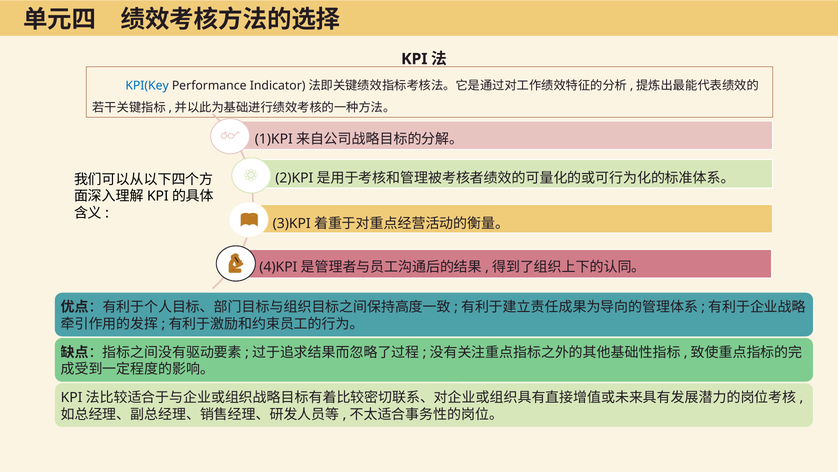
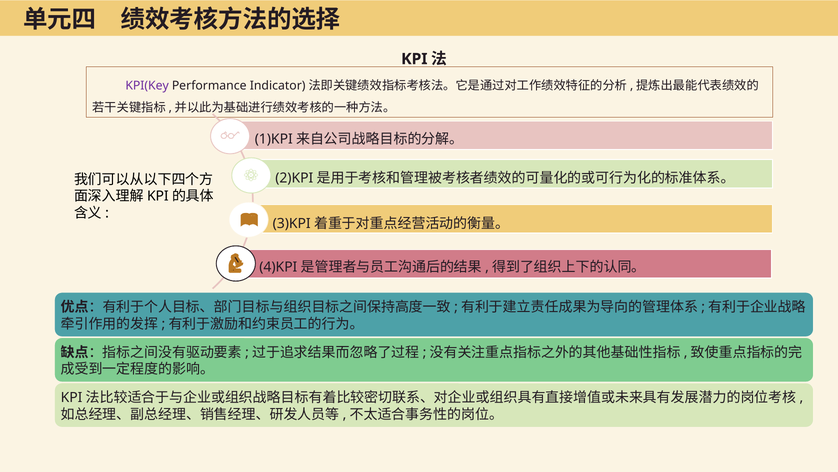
KPI(Key colour: blue -> purple
